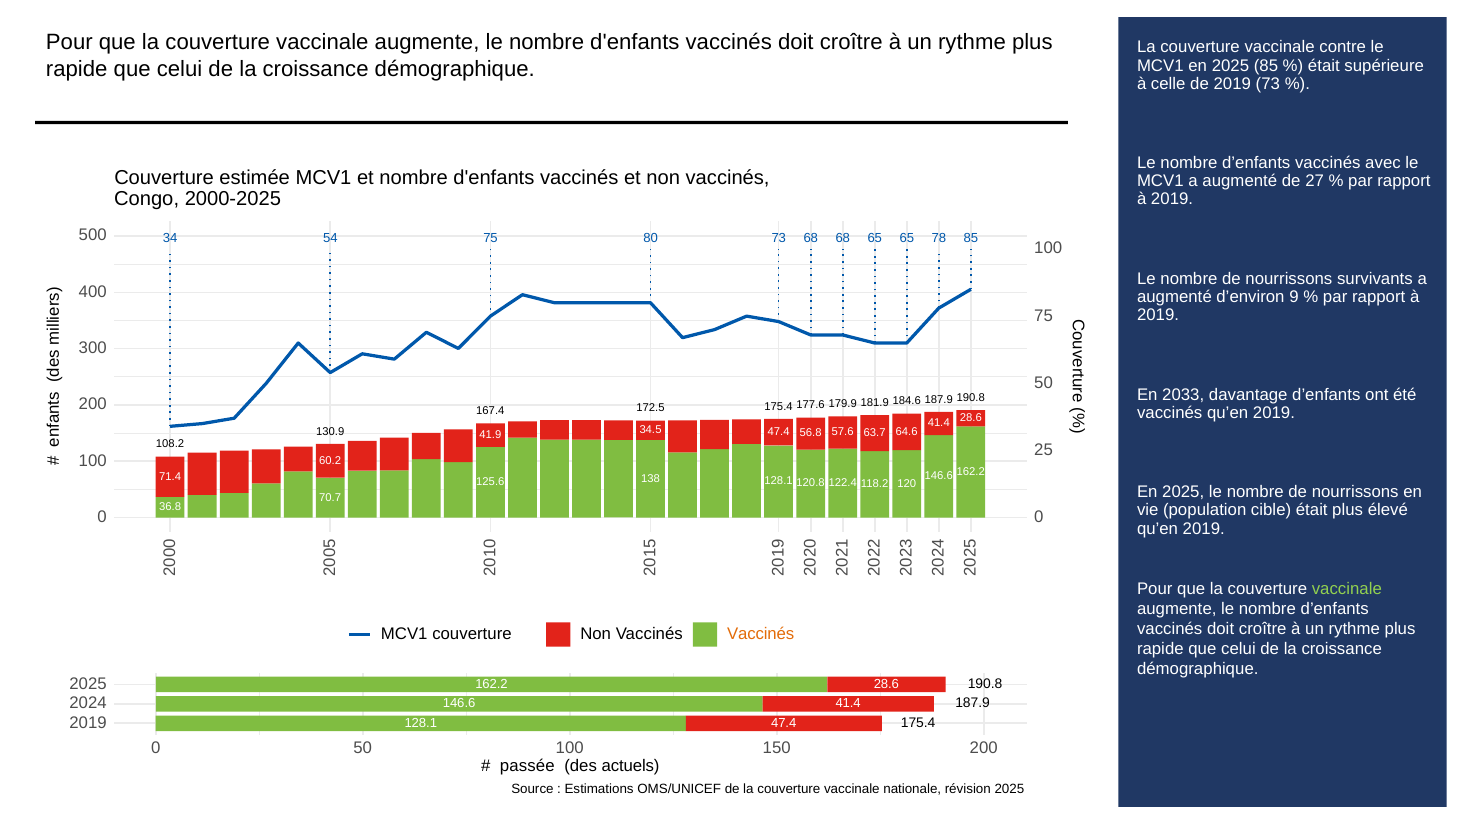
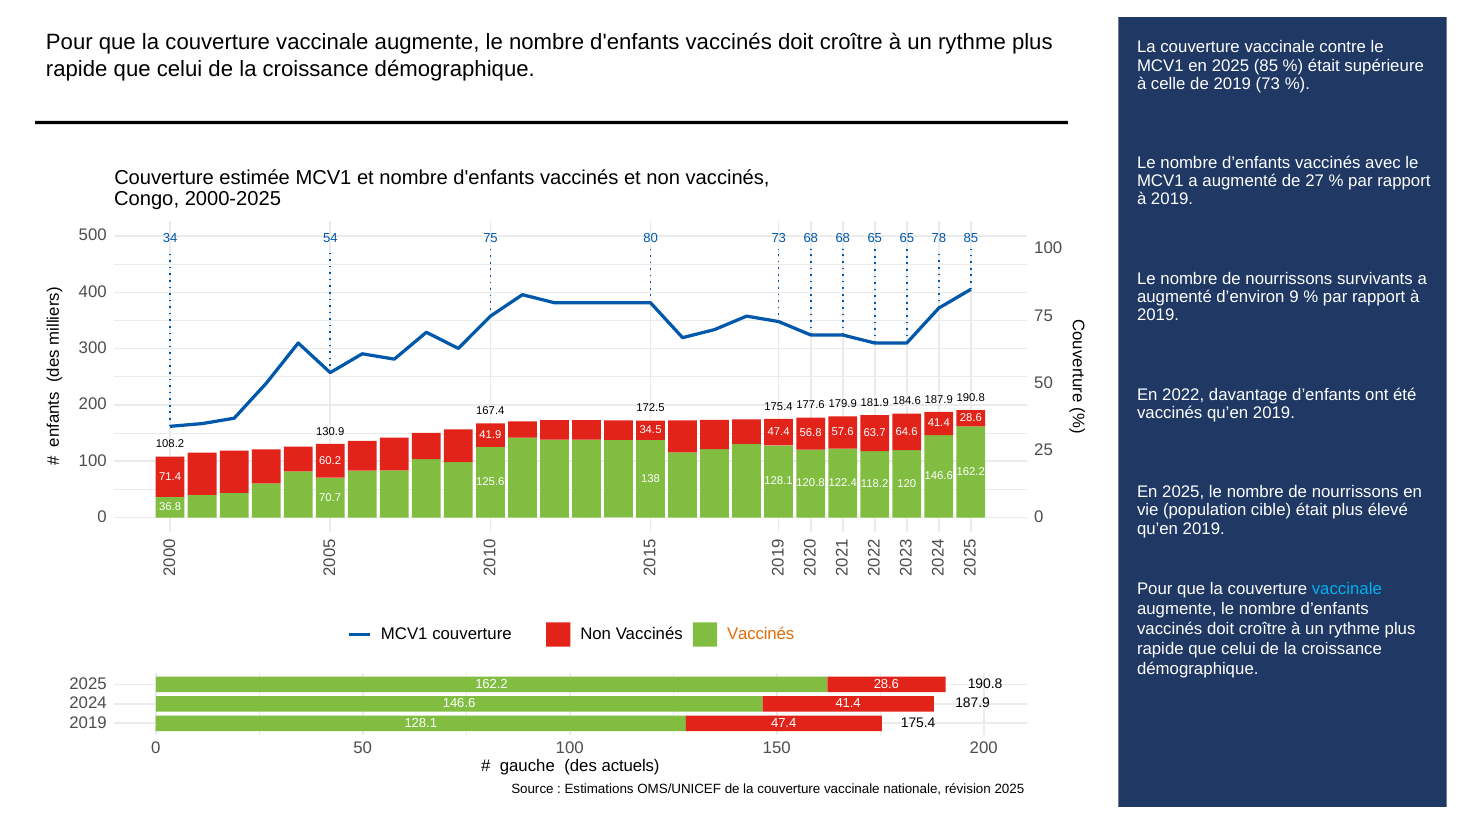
2033: 2033 -> 2022
vaccinale at (1347, 589) colour: light green -> light blue
passée: passée -> gauche
